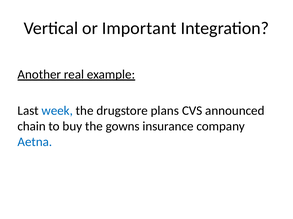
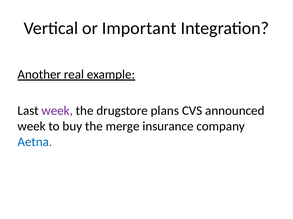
week at (57, 111) colour: blue -> purple
chain at (32, 127): chain -> week
gowns: gowns -> merge
